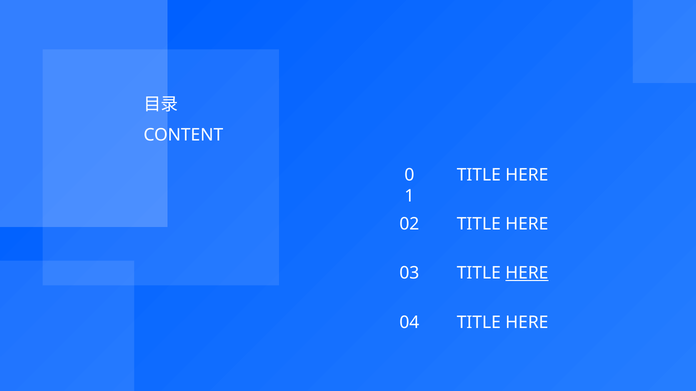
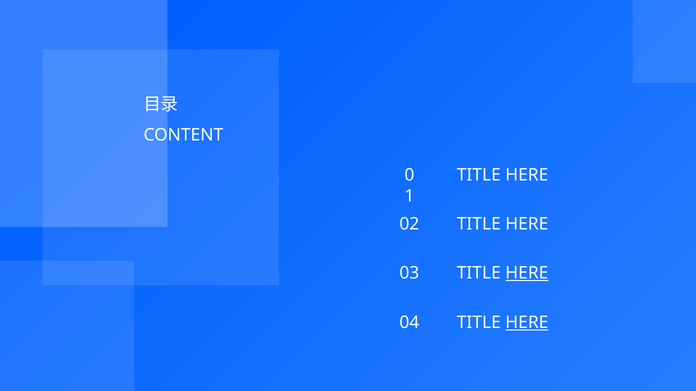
HERE at (527, 323) underline: none -> present
